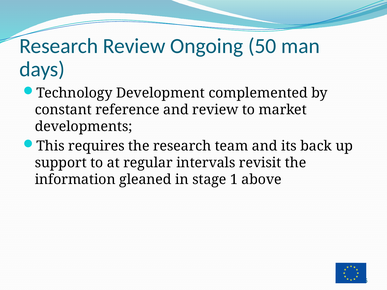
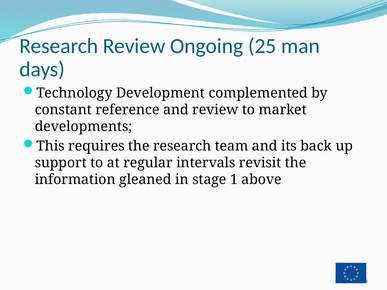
50: 50 -> 25
